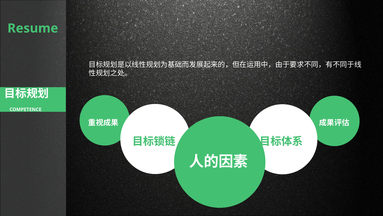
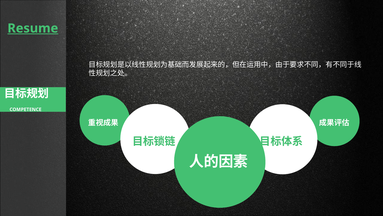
Resume underline: none -> present
